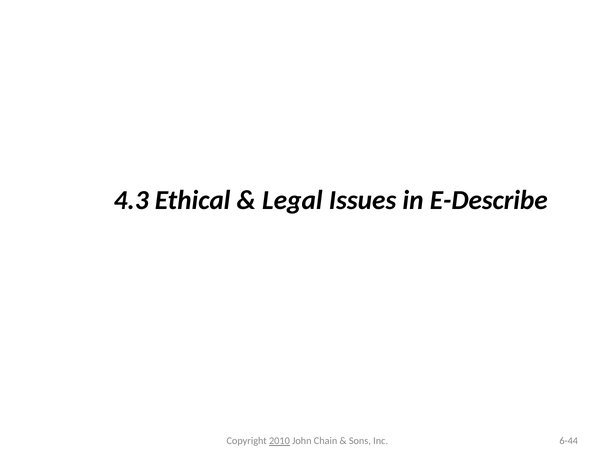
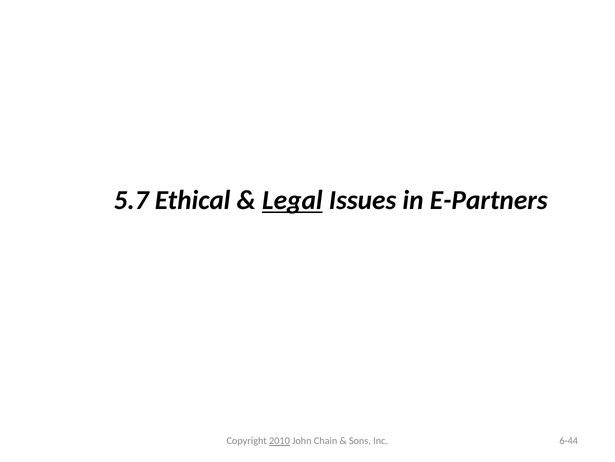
4.3: 4.3 -> 5.7
Legal underline: none -> present
E-Describe: E-Describe -> E-Partners
